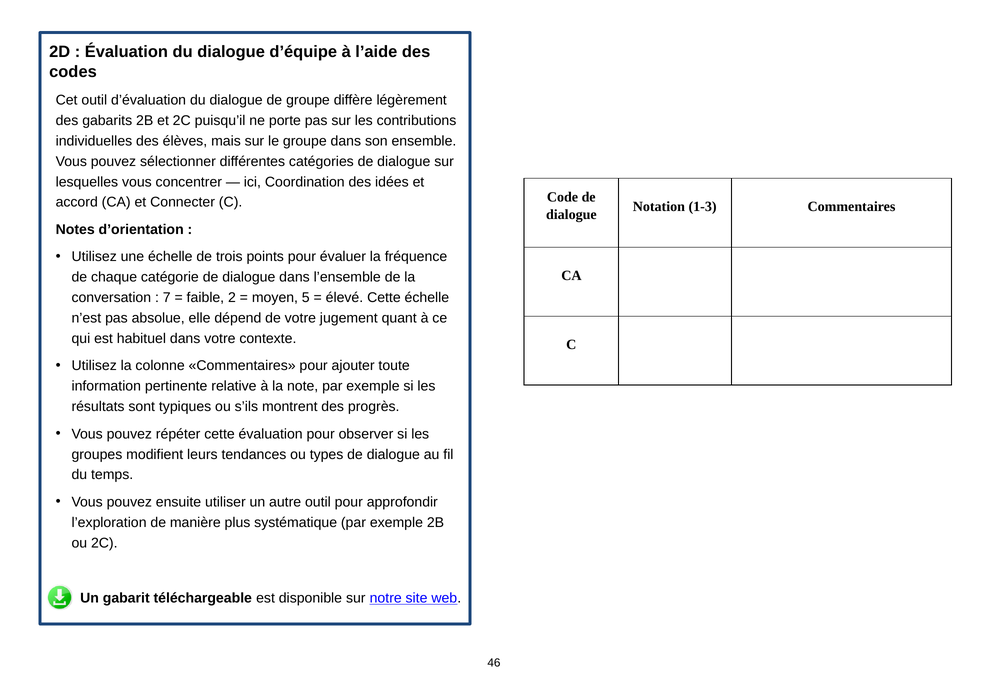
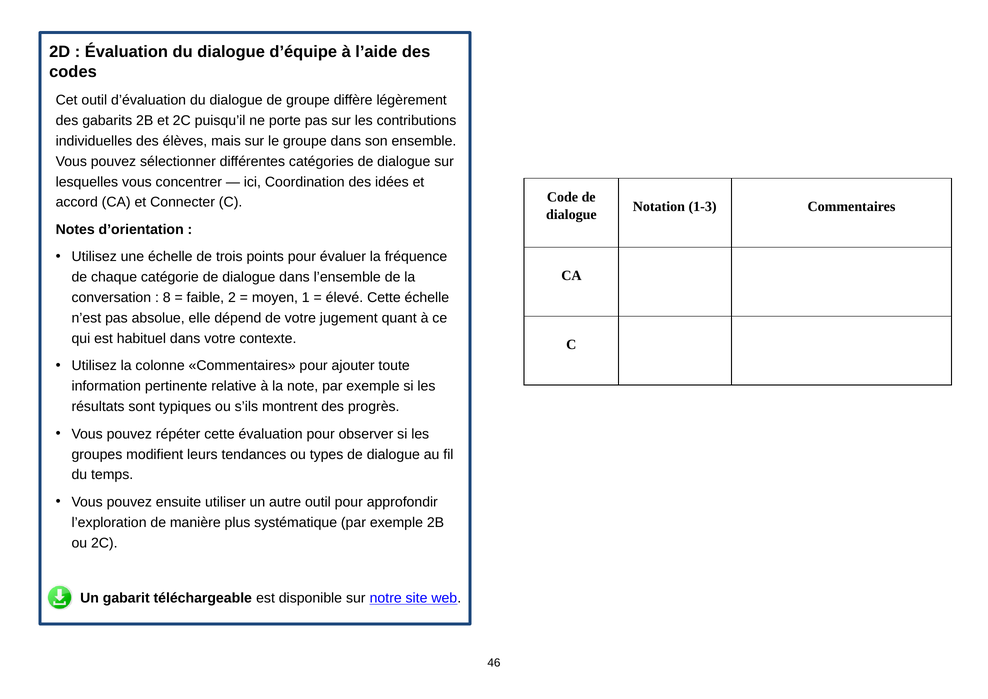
7: 7 -> 8
5: 5 -> 1
